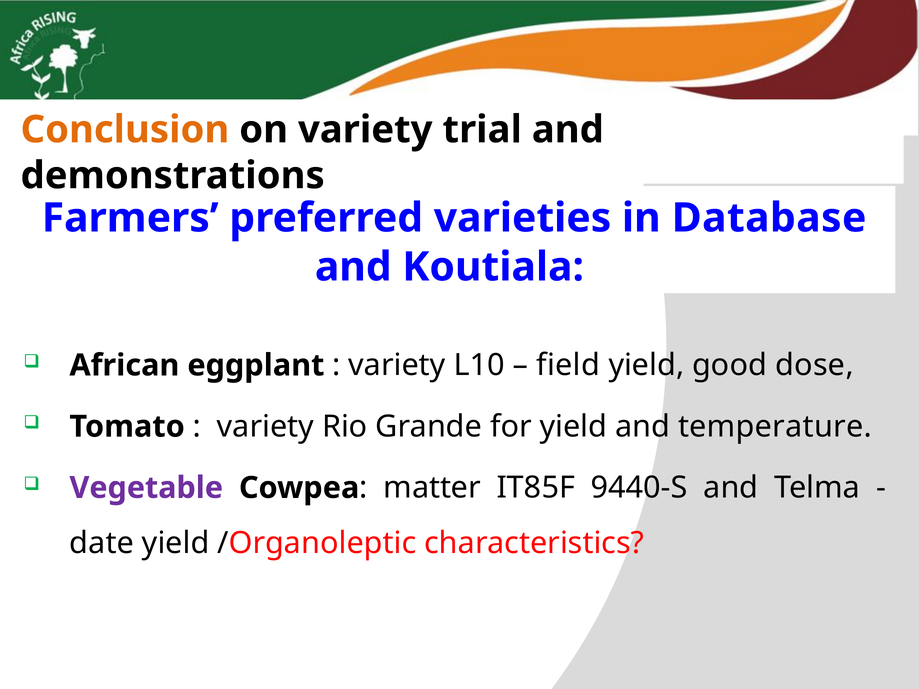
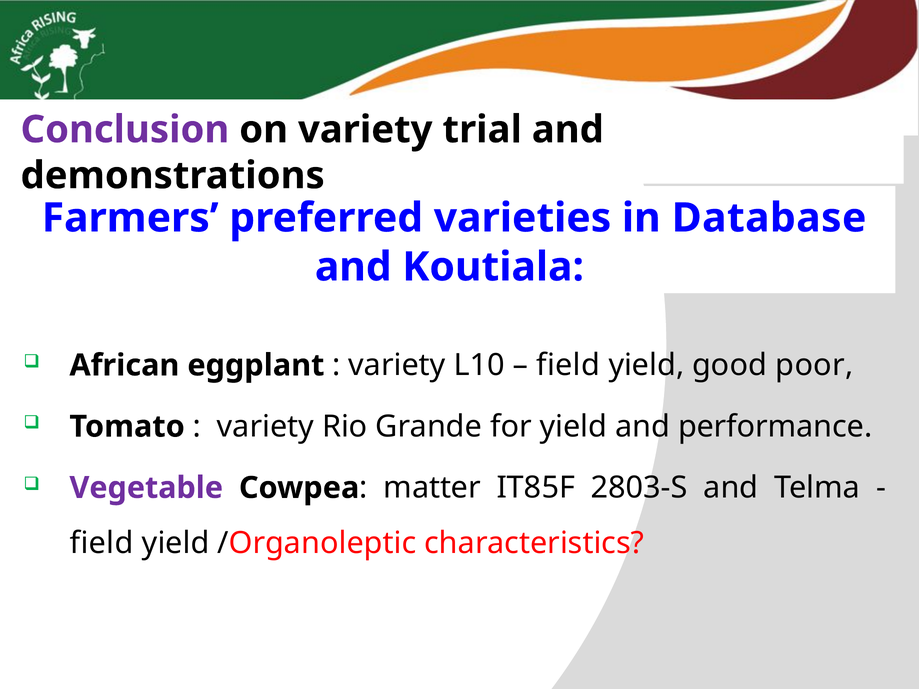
Conclusion colour: orange -> purple
dose: dose -> poor
temperature: temperature -> performance
9440-S: 9440-S -> 2803-S
date at (102, 543): date -> field
